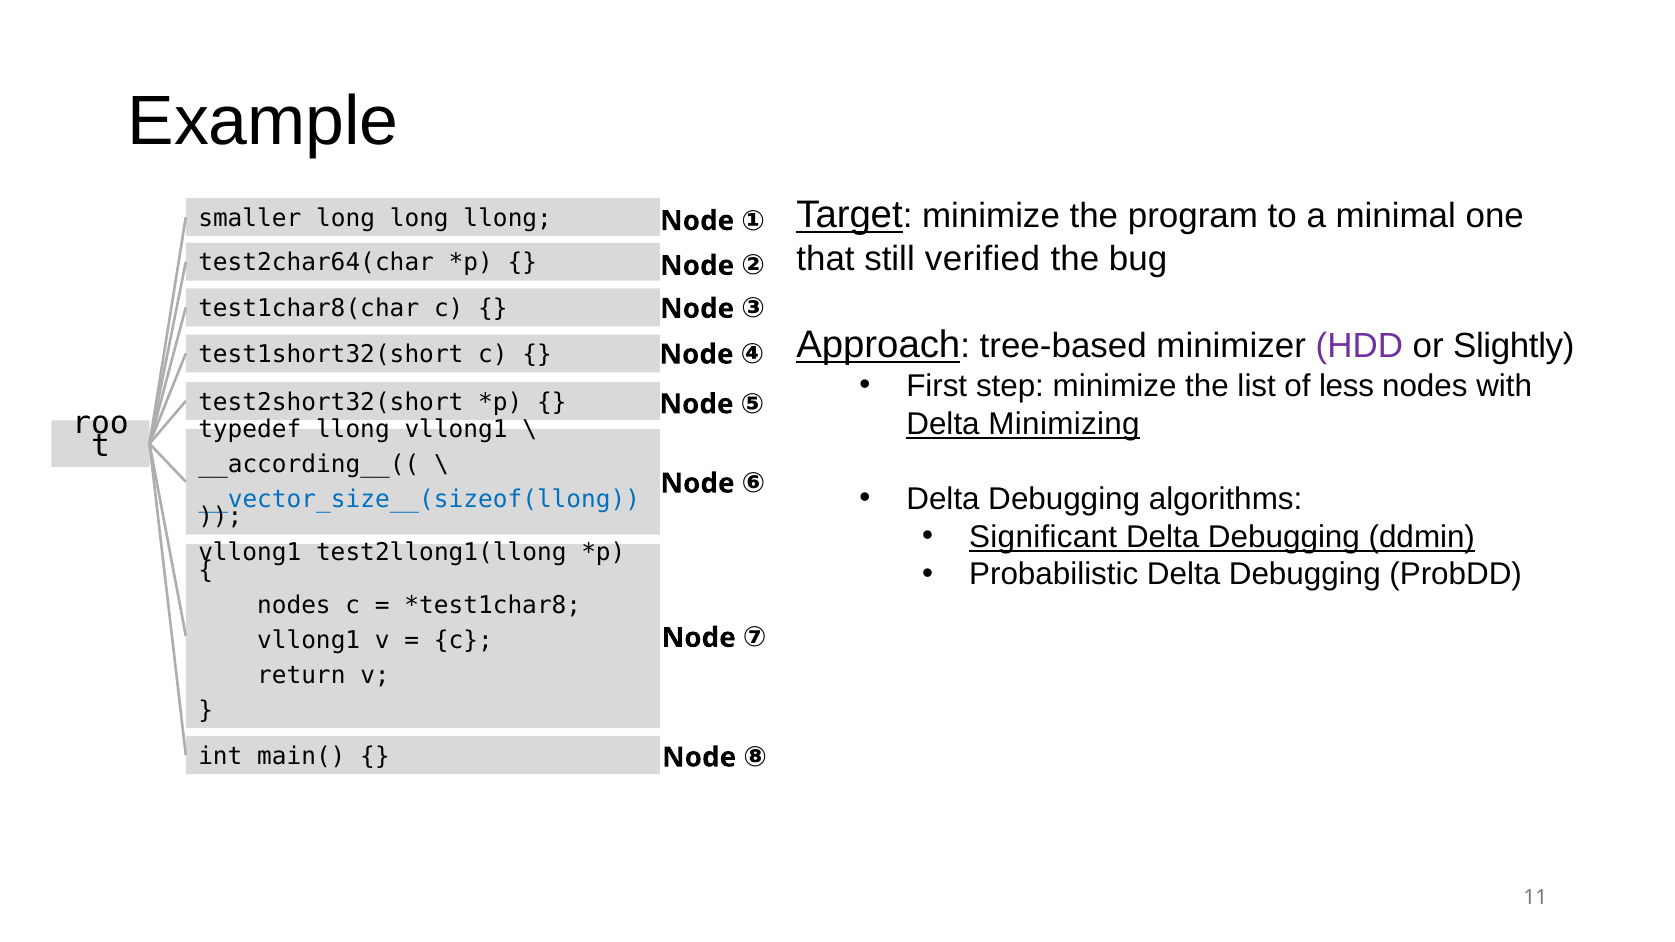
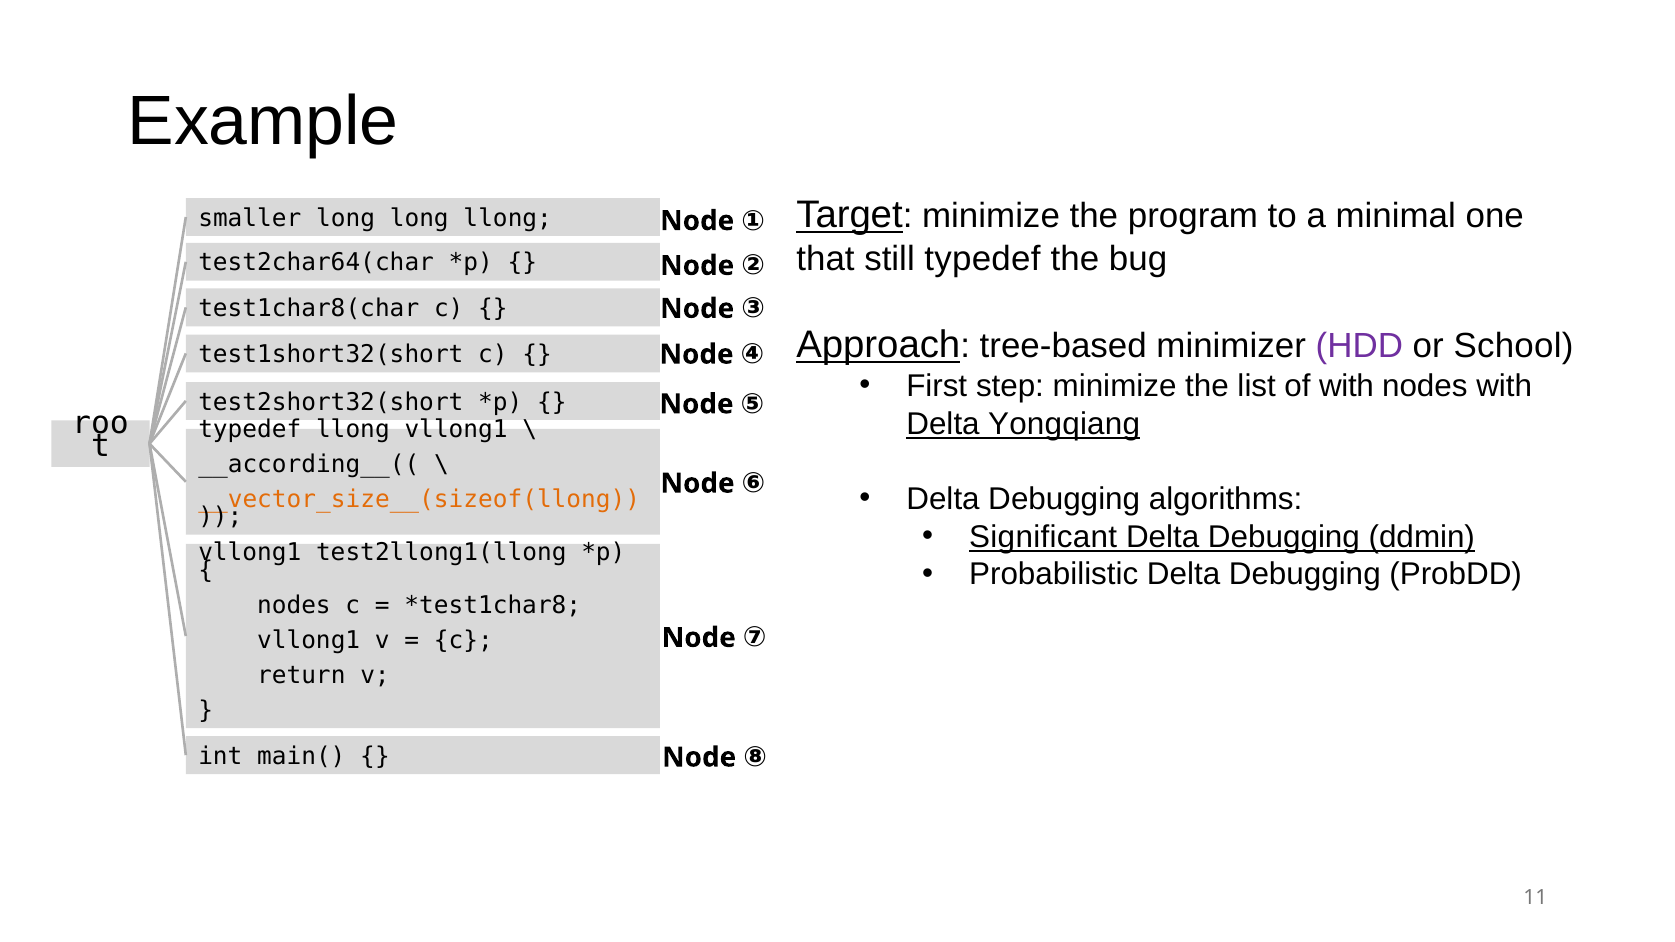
still verified: verified -> typedef
Slightly: Slightly -> School
of less: less -> with
Minimizing: Minimizing -> Yongqiang
__vector_size__(sizeof(llong colour: blue -> orange
